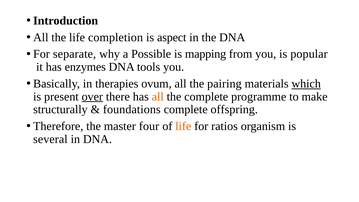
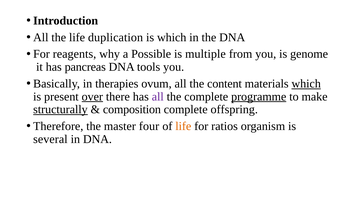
completion: completion -> duplication
is aspect: aspect -> which
separate: separate -> reagents
mapping: mapping -> multiple
popular: popular -> genome
enzymes: enzymes -> pancreas
pairing: pairing -> content
all at (158, 97) colour: orange -> purple
programme underline: none -> present
structurally underline: none -> present
foundations: foundations -> composition
